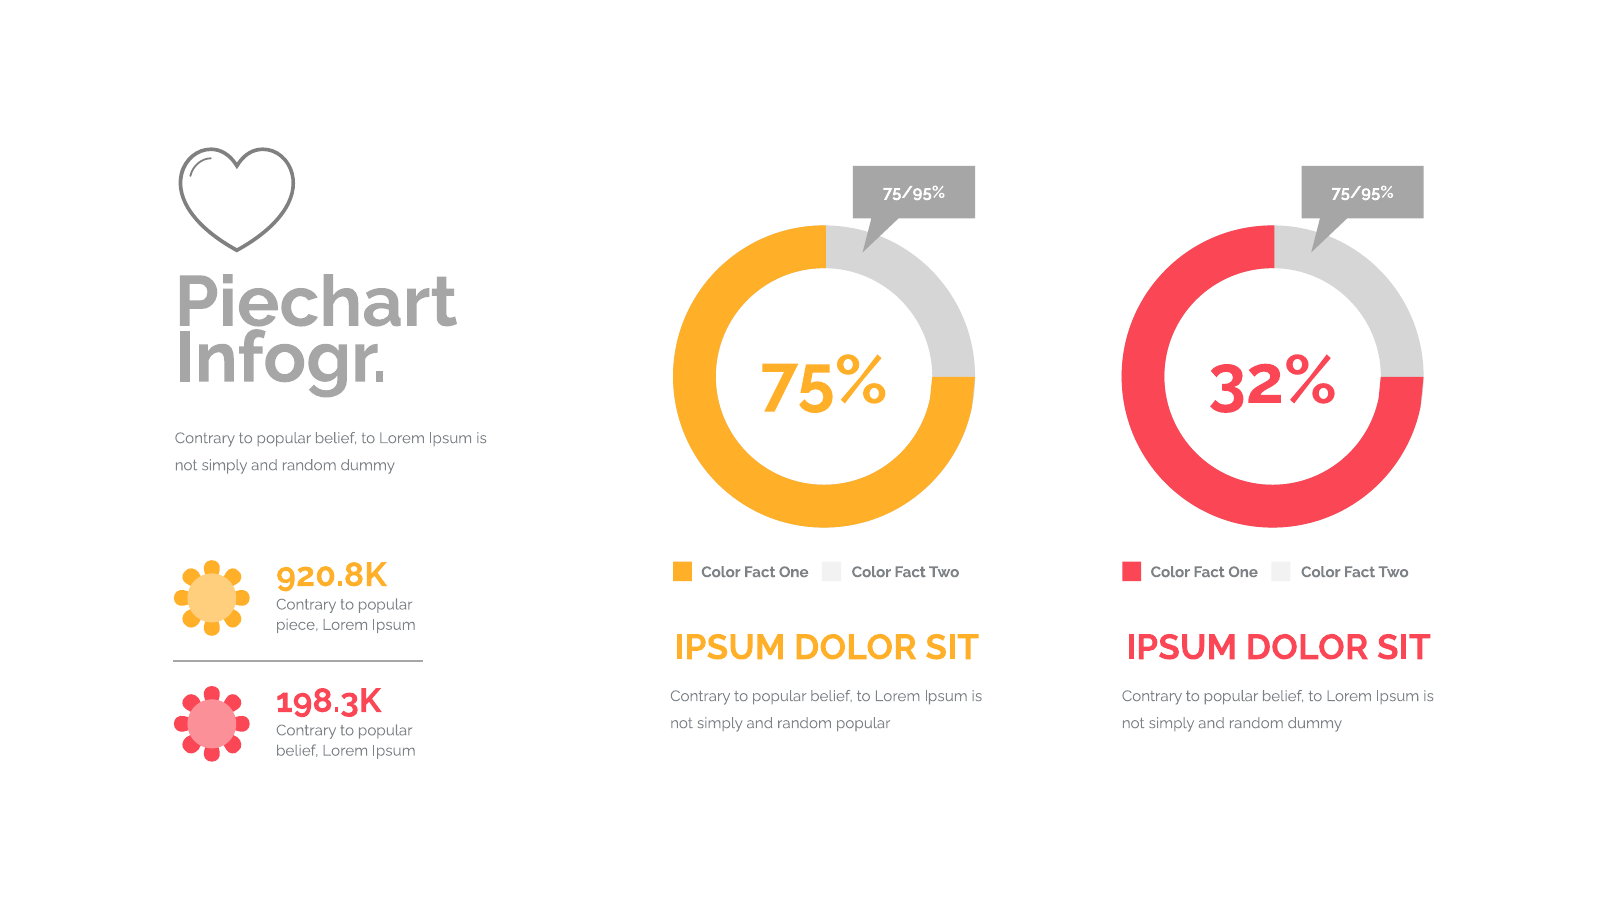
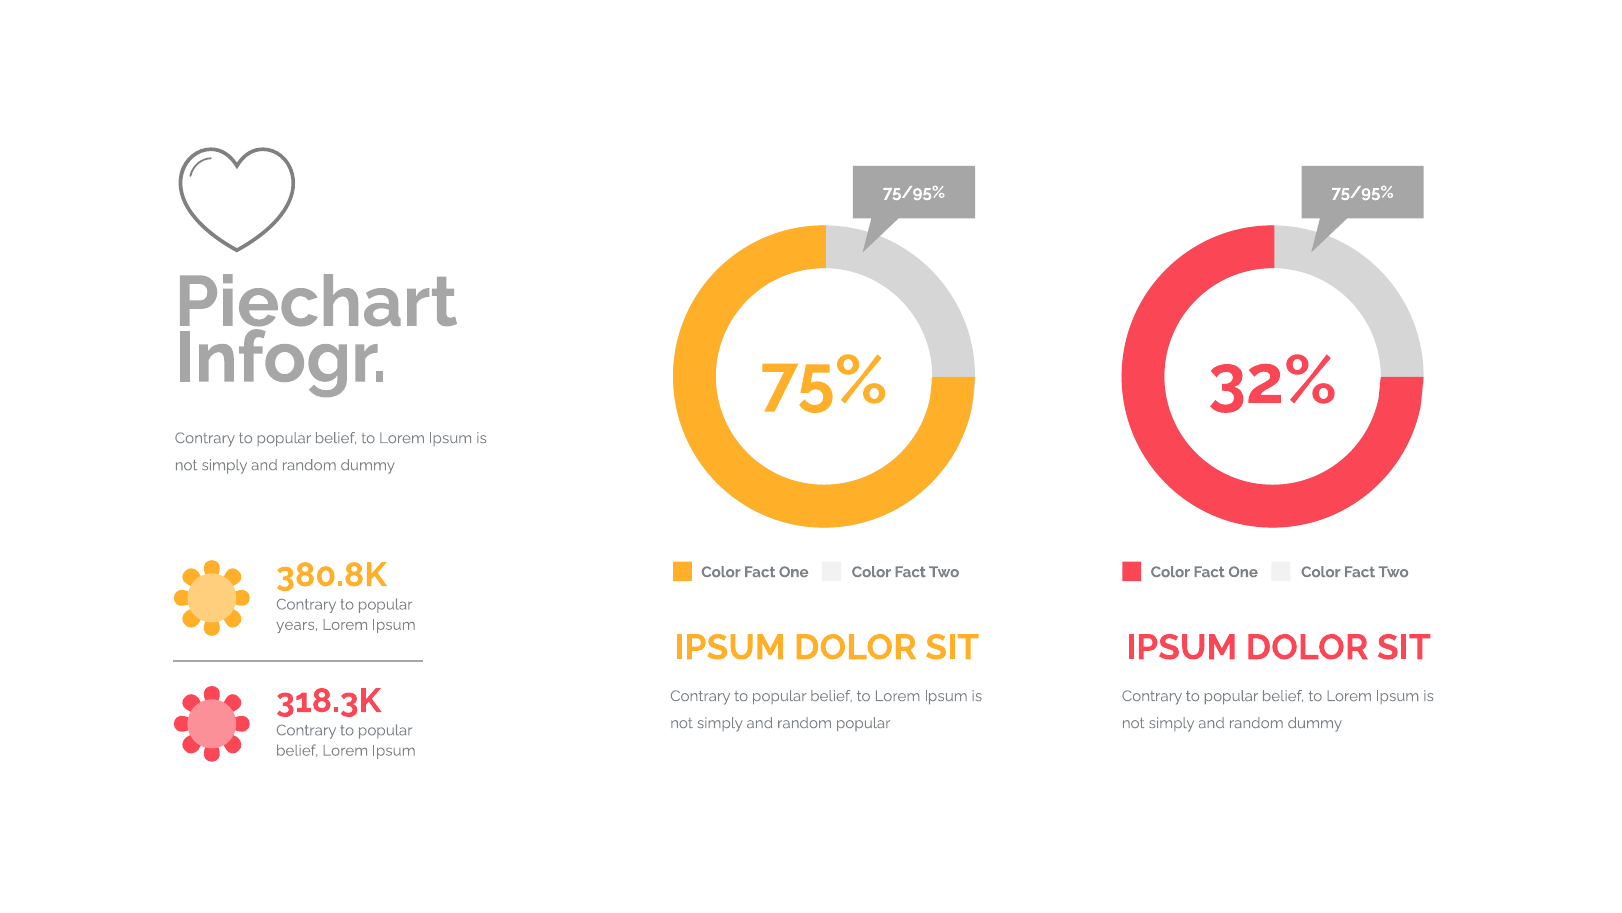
920.8K: 920.8K -> 380.8K
piece: piece -> years
198.3K: 198.3K -> 318.3K
